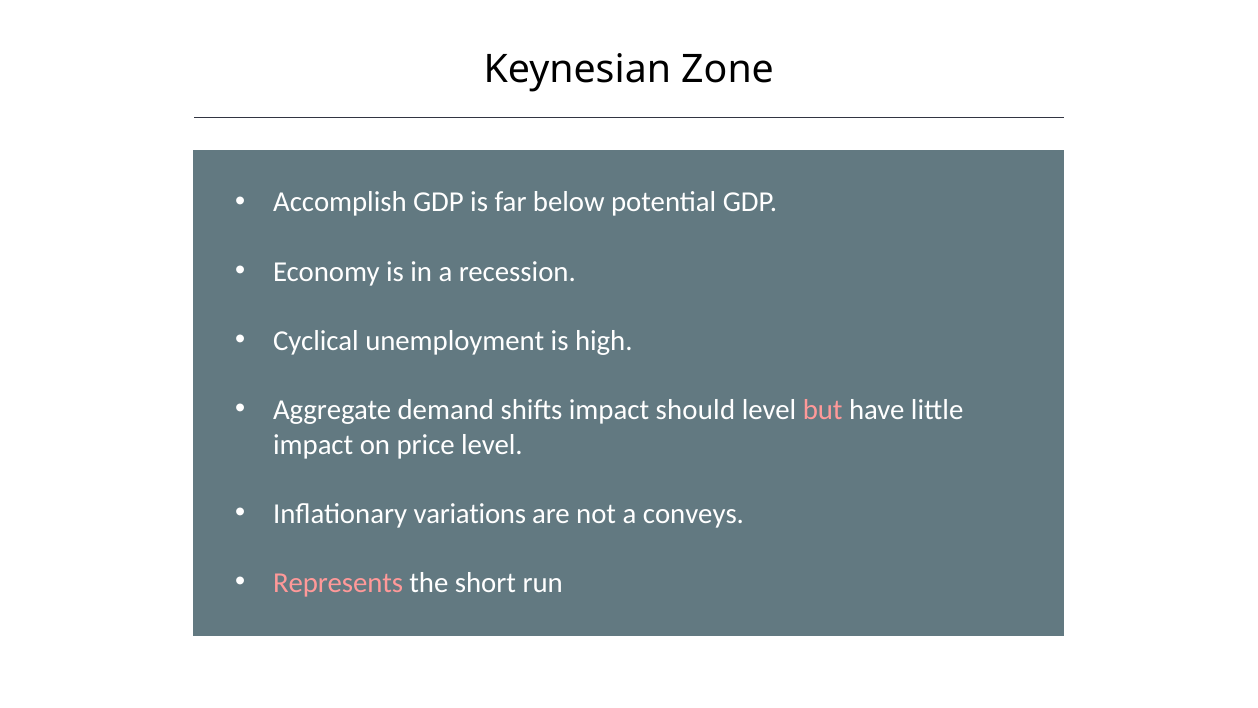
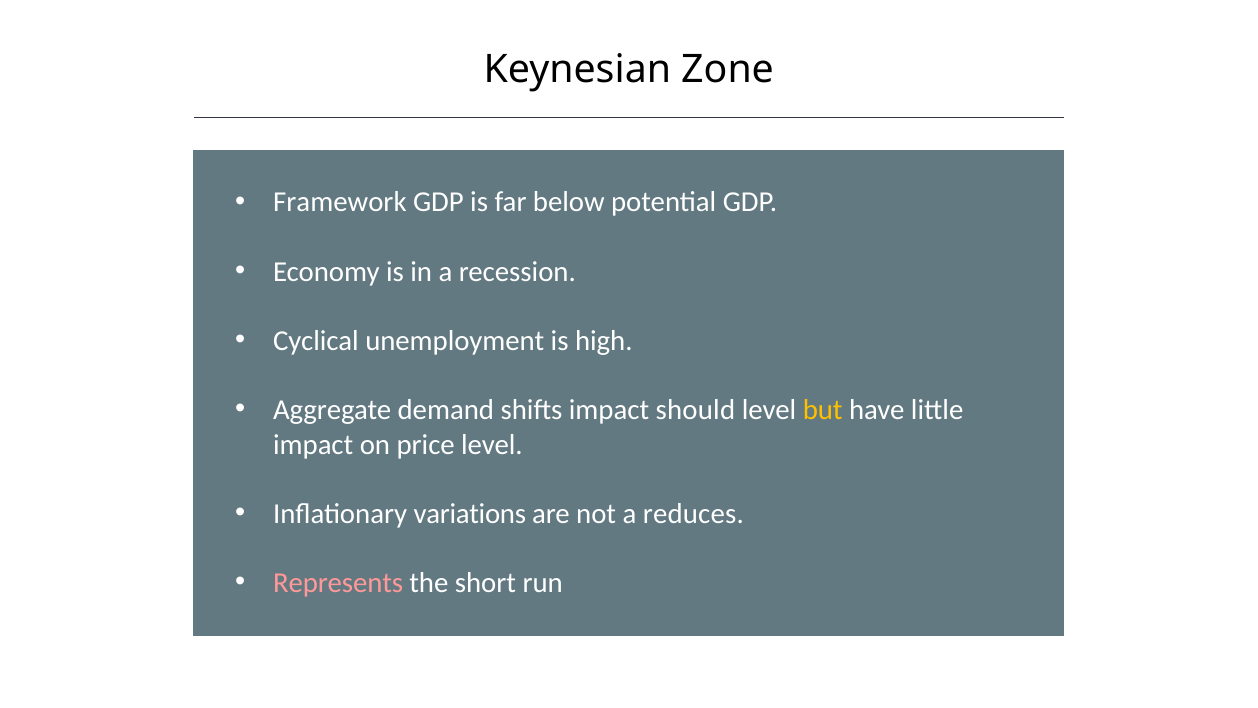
Accomplish: Accomplish -> Framework
but colour: pink -> yellow
conveys: conveys -> reduces
